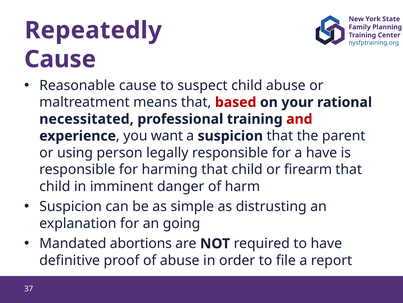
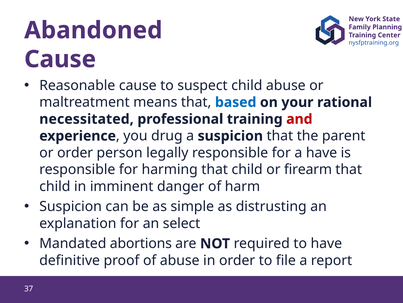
Repeatedly: Repeatedly -> Abandoned
based colour: red -> blue
want: want -> drug
or using: using -> order
going: going -> select
